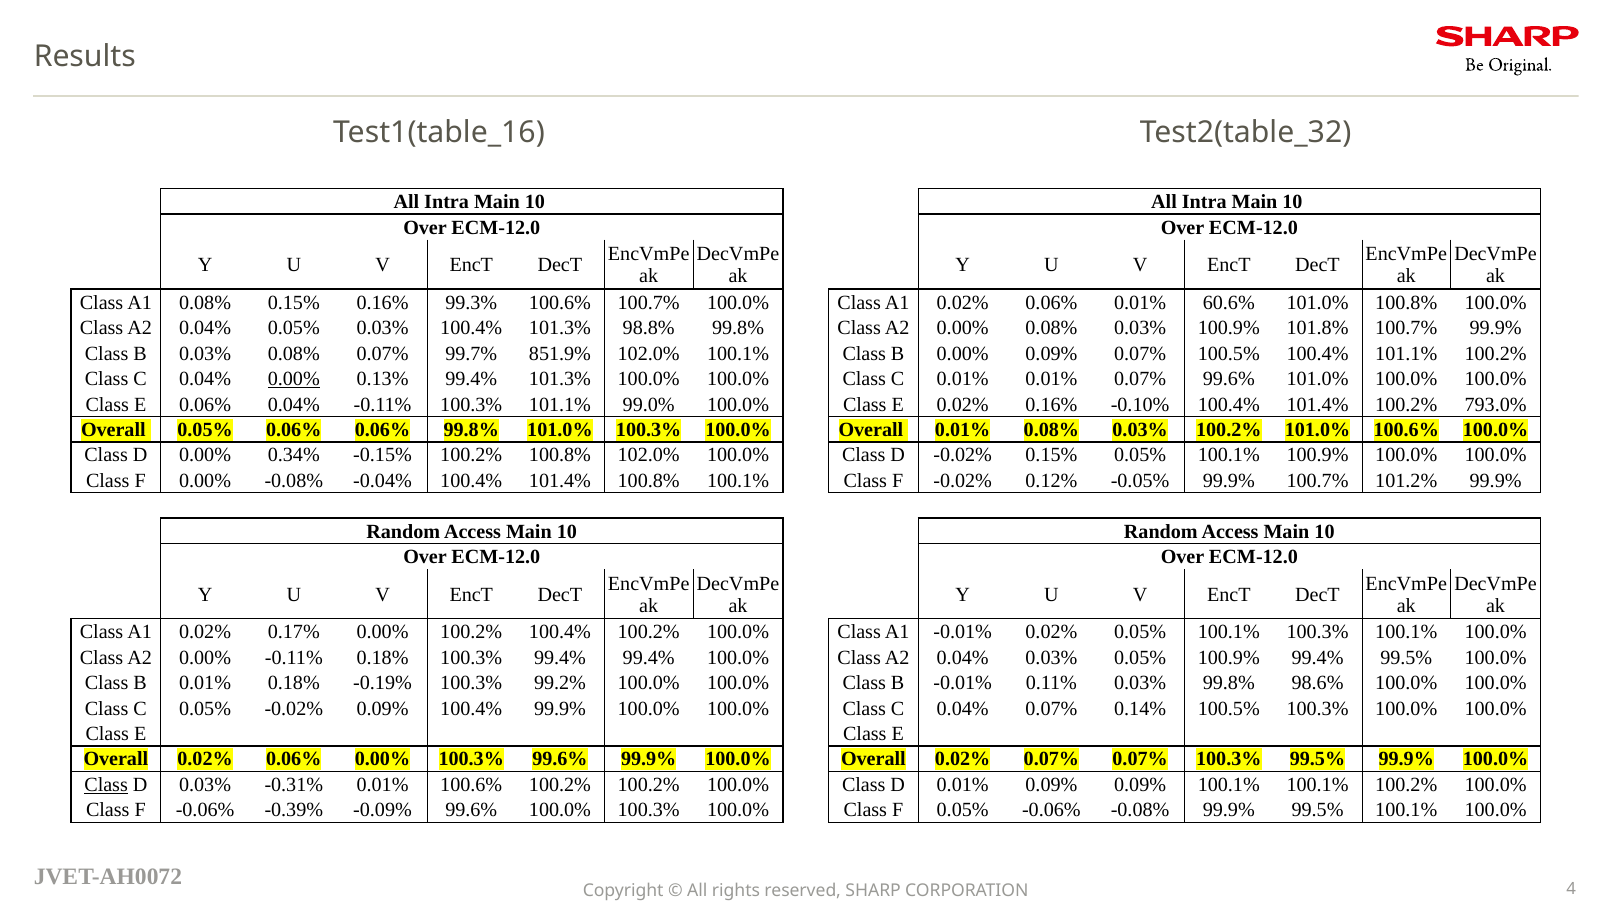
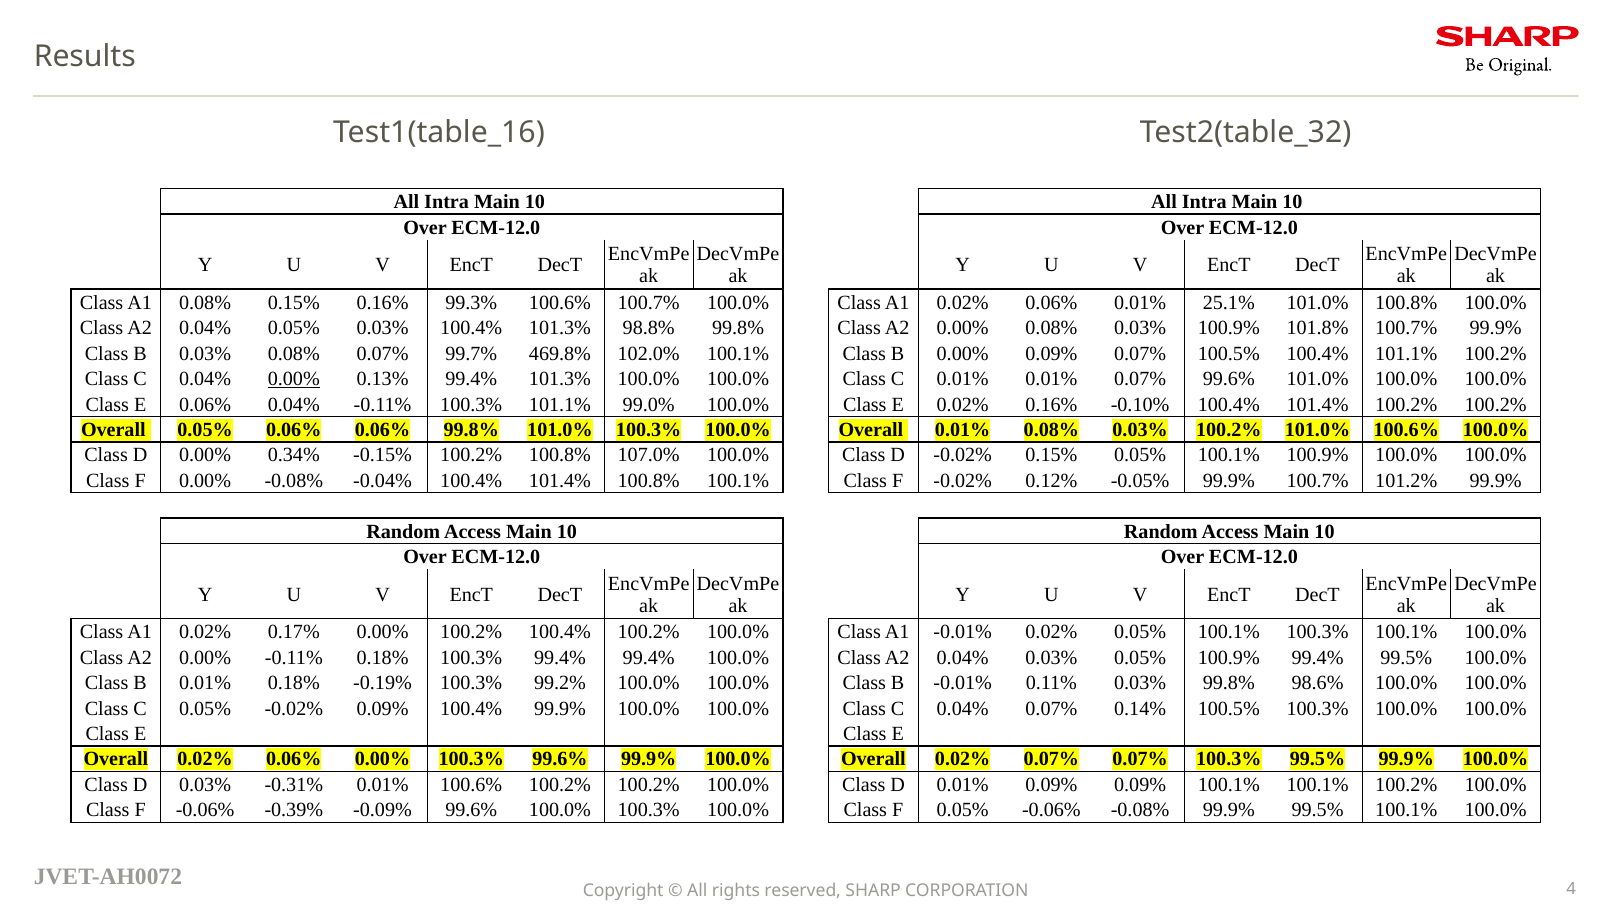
60.6%: 60.6% -> 25.1%
851.9%: 851.9% -> 469.8%
101.4% 100.2% 793.0%: 793.0% -> 100.2%
100.8% 102.0%: 102.0% -> 107.0%
Class at (106, 785) underline: present -> none
